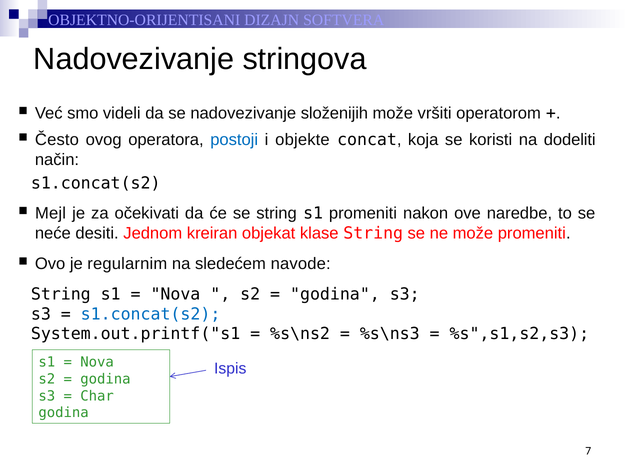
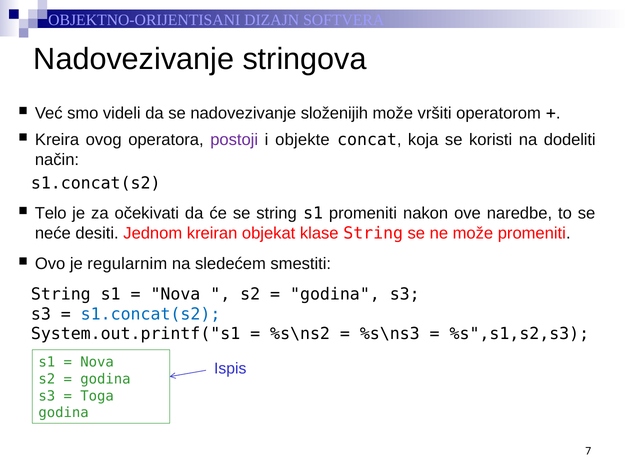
Često: Često -> Kreira
postoji colour: blue -> purple
Mejl: Mejl -> Telo
navode: navode -> smestiti
Char: Char -> Toga
